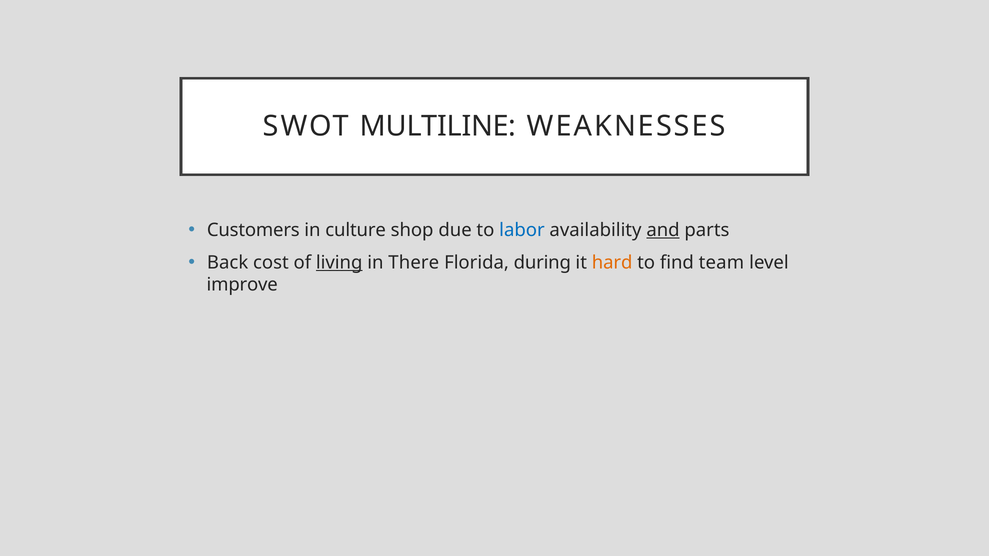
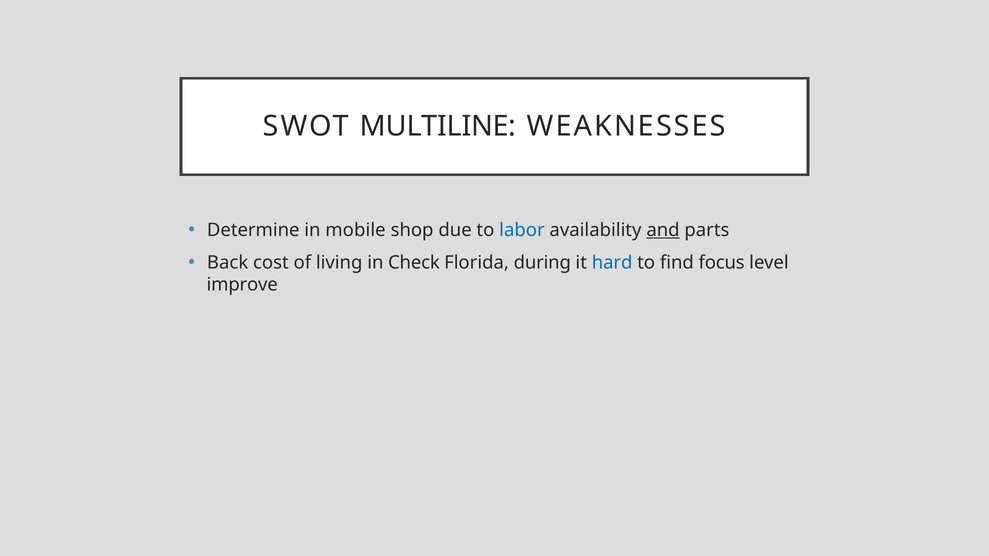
Customers: Customers -> Determine
culture: culture -> mobile
living underline: present -> none
There: There -> Check
hard colour: orange -> blue
team: team -> focus
